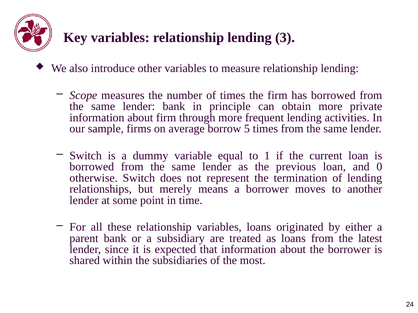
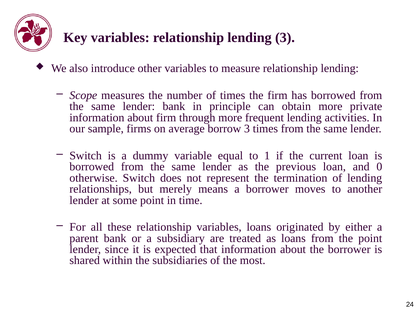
borrow 5: 5 -> 3
the latest: latest -> point
